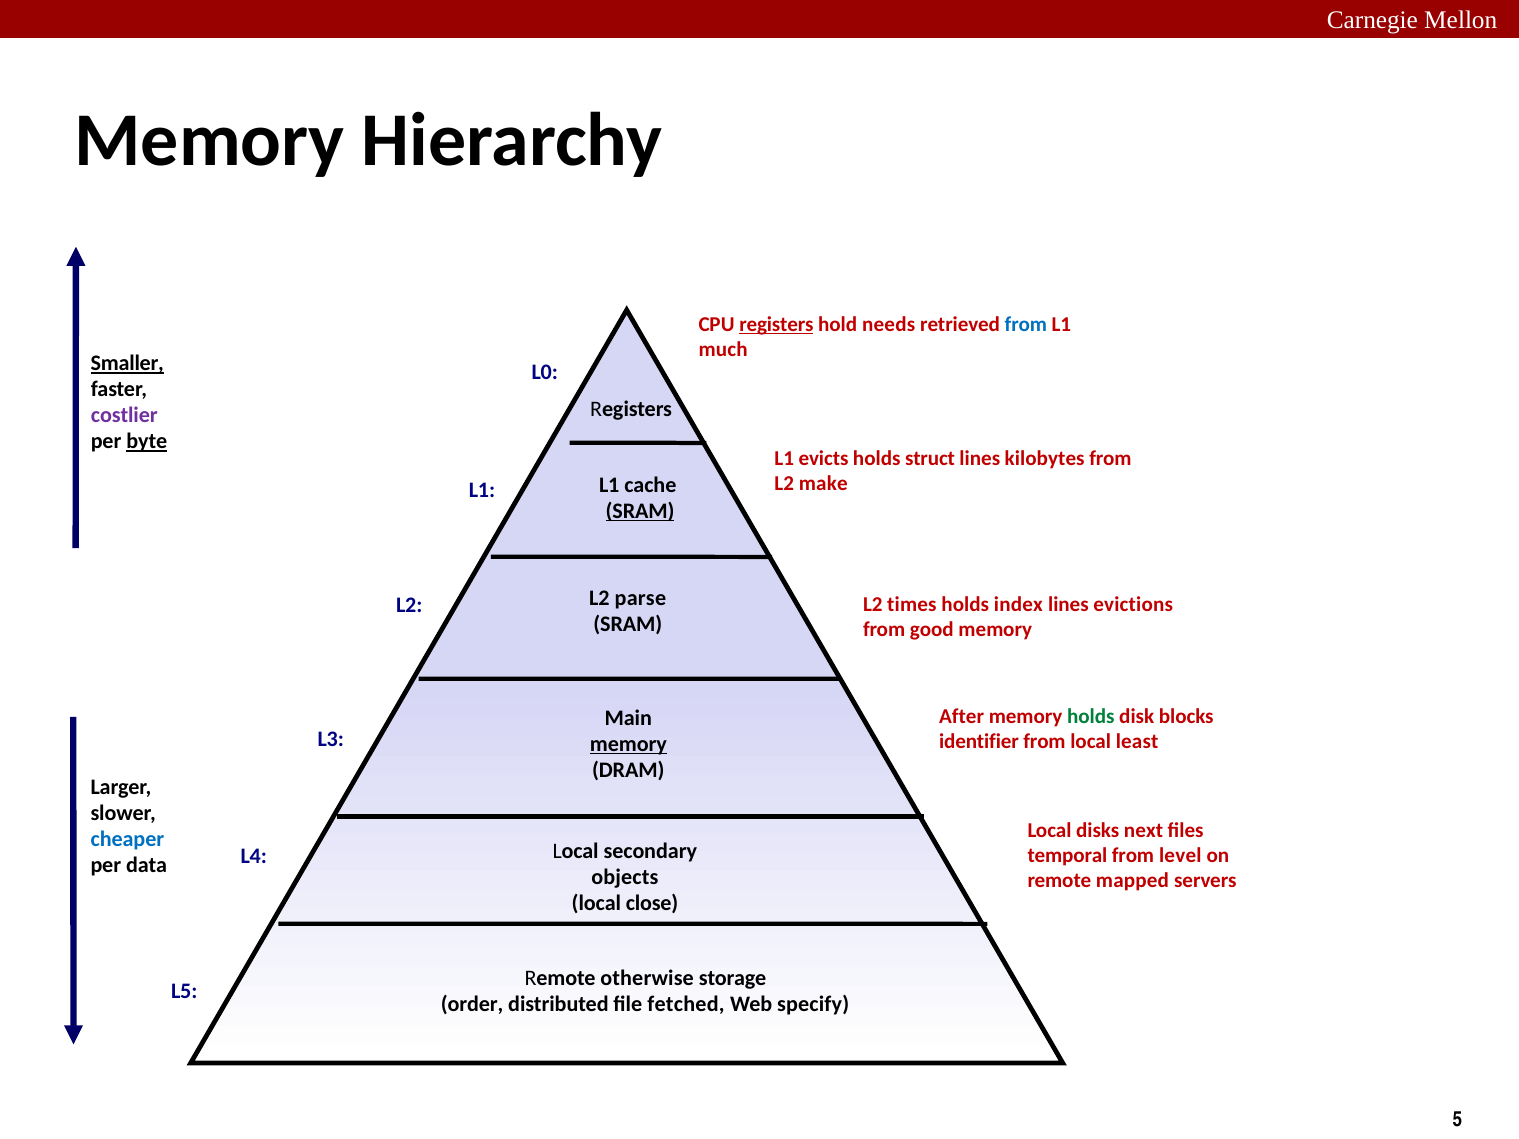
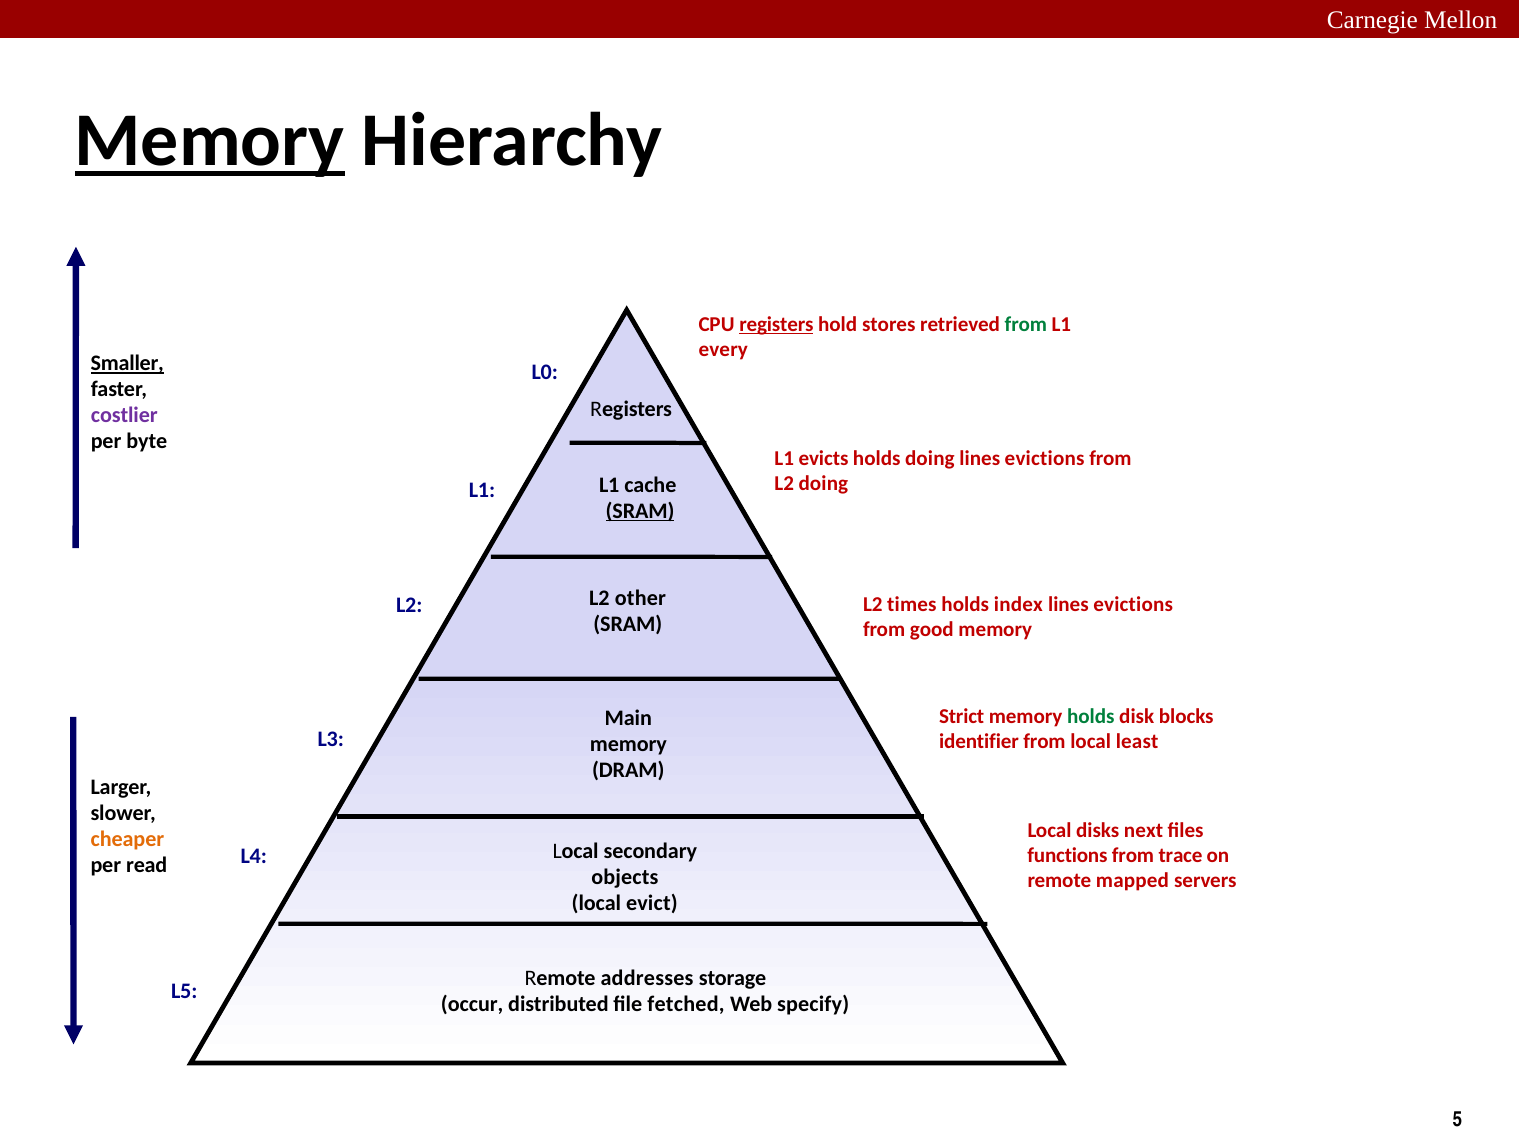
Memory at (210, 141) underline: none -> present
needs: needs -> stores
from at (1026, 325) colour: blue -> green
much: much -> every
byte underline: present -> none
holds struct: struct -> doing
kilobytes at (1045, 459): kilobytes -> evictions
L2 make: make -> doing
parse: parse -> other
After: After -> Strict
memory at (628, 744) underline: present -> none
cheaper colour: blue -> orange
temporal: temporal -> functions
level: level -> trace
data: data -> read
close: close -> evict
otherwise: otherwise -> addresses
order: order -> occur
